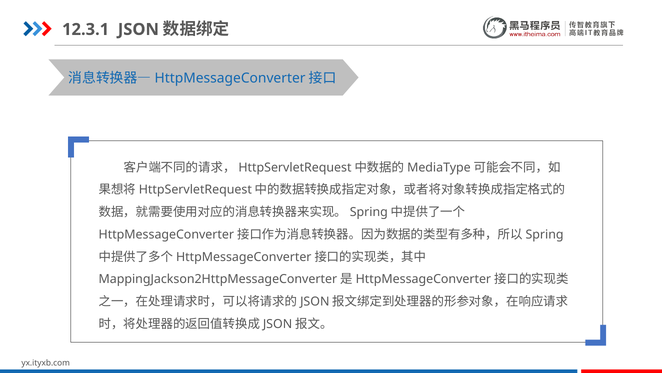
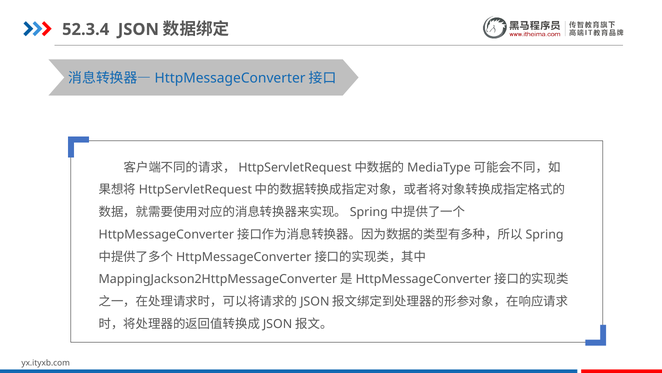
12.3.1: 12.3.1 -> 52.3.4
